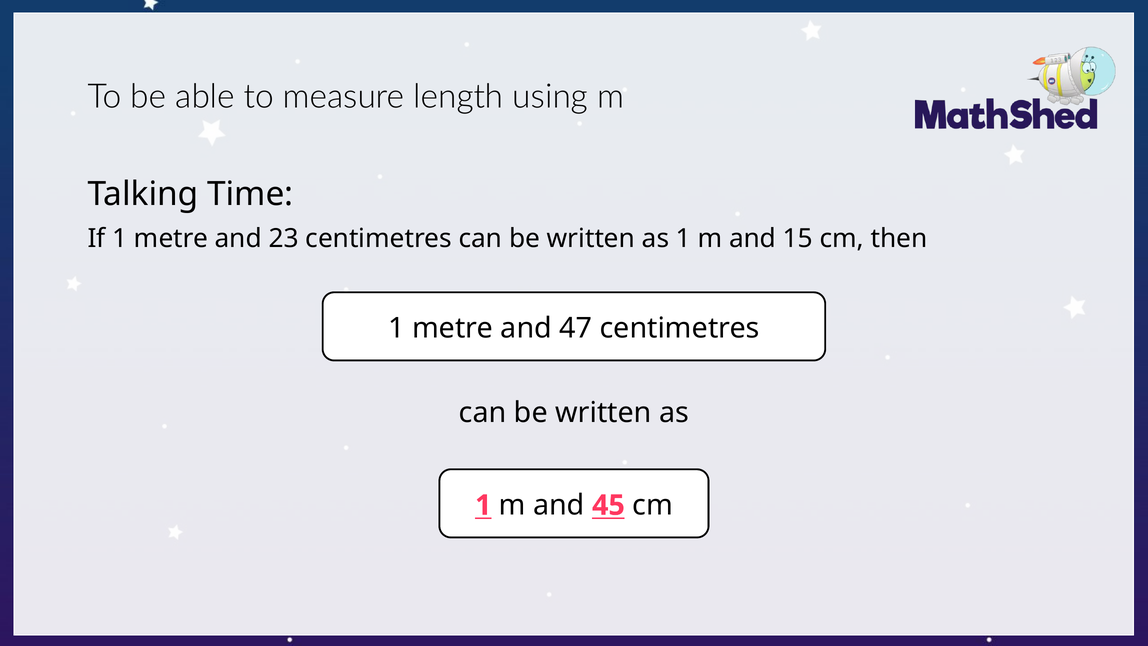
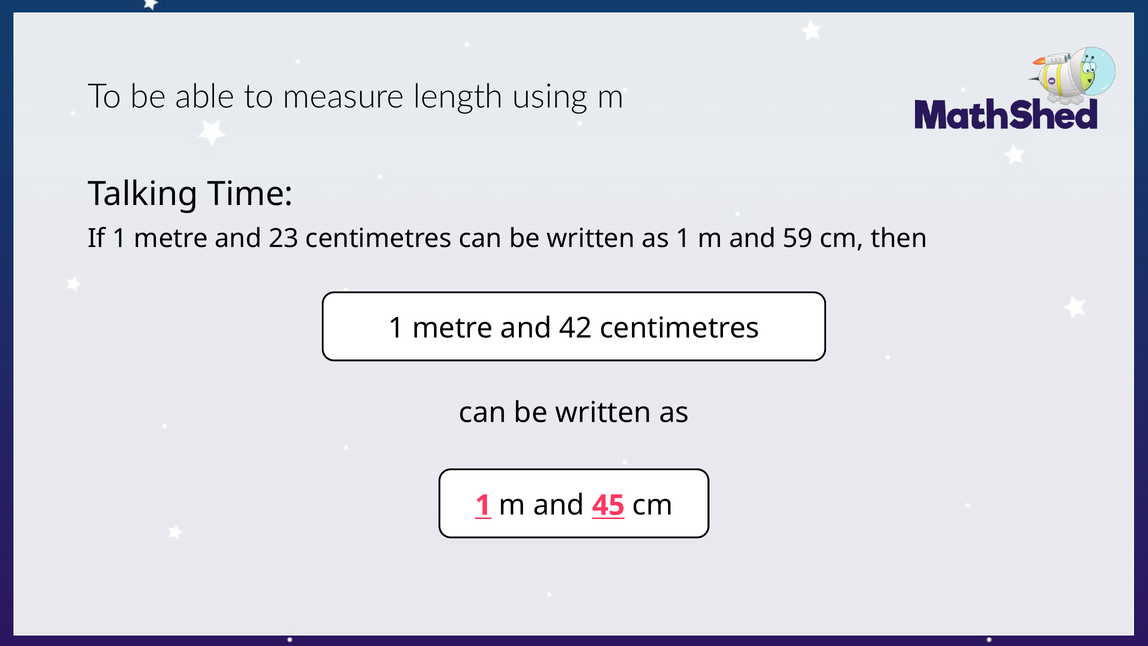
15: 15 -> 59
47: 47 -> 42
